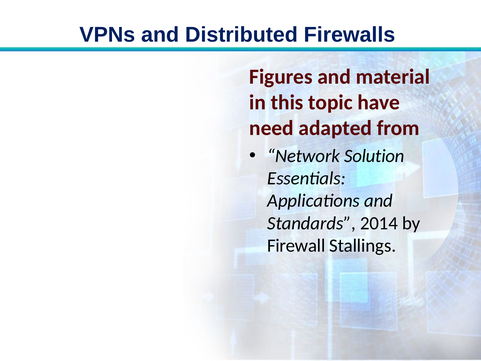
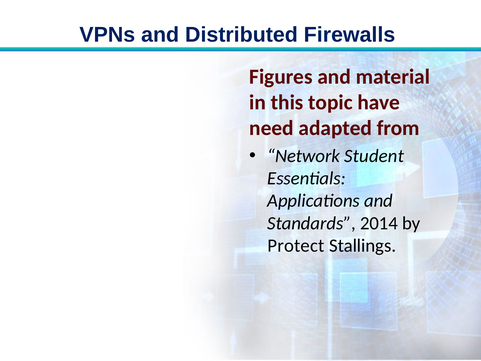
Solution: Solution -> Student
Firewall: Firewall -> Protect
